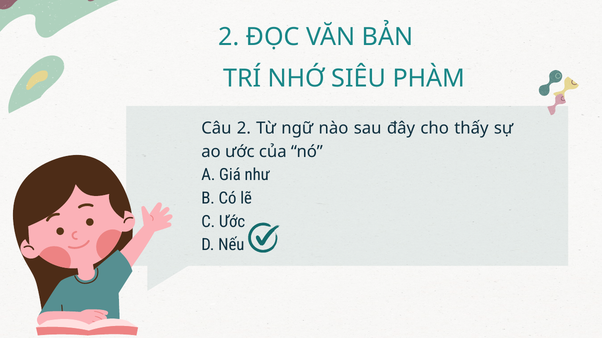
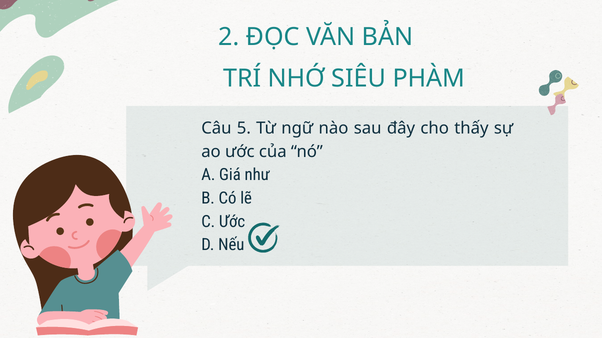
Câu 2: 2 -> 5
